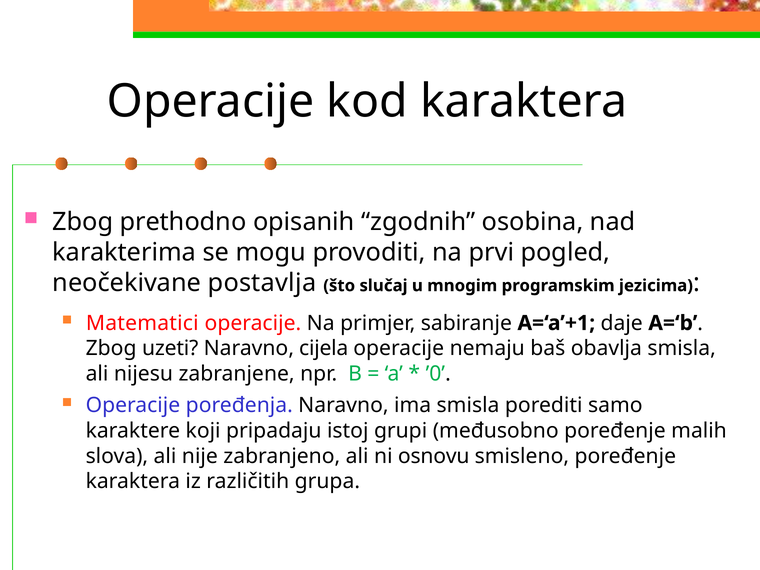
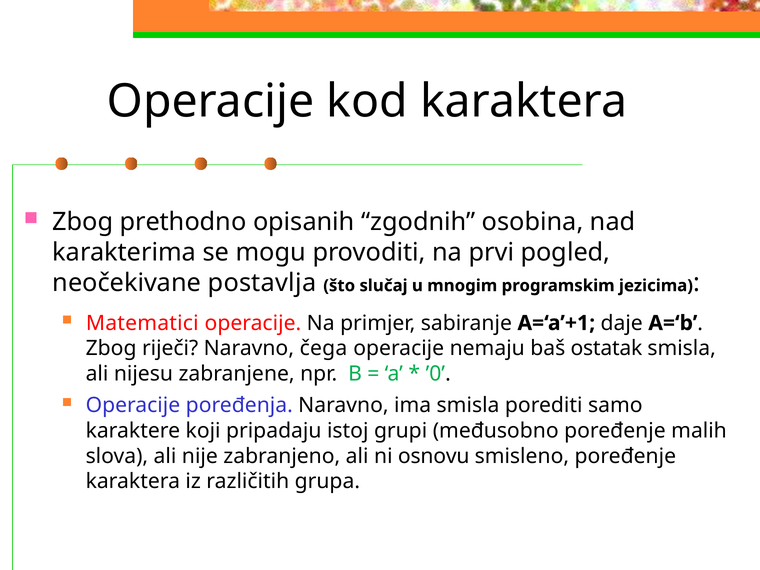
uzeti: uzeti -> riječi
cijela: cijela -> čega
obavlja: obavlja -> ostatak
